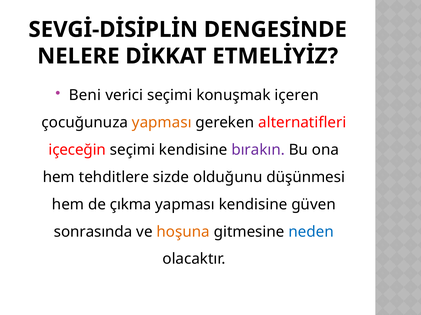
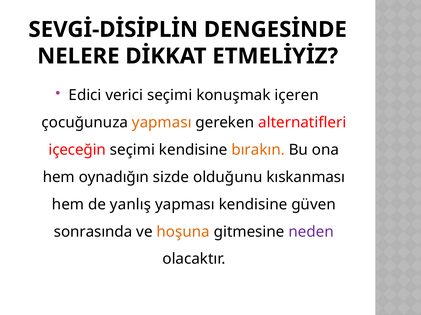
Beni: Beni -> Edici
bırakın colour: purple -> orange
tehditlere: tehditlere -> oynadığın
düşünmesi: düşünmesi -> kıskanması
çıkma: çıkma -> yanlış
neden colour: blue -> purple
